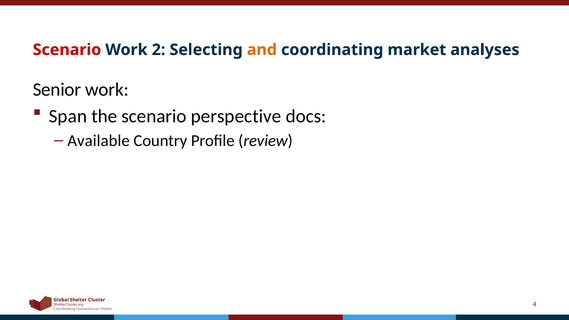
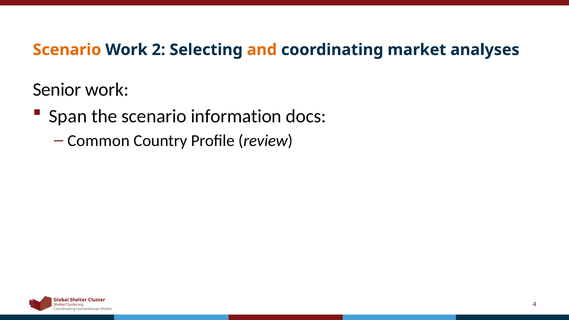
Scenario at (67, 50) colour: red -> orange
perspective: perspective -> information
Available: Available -> Common
